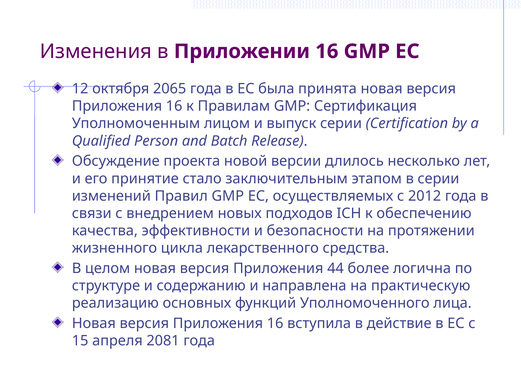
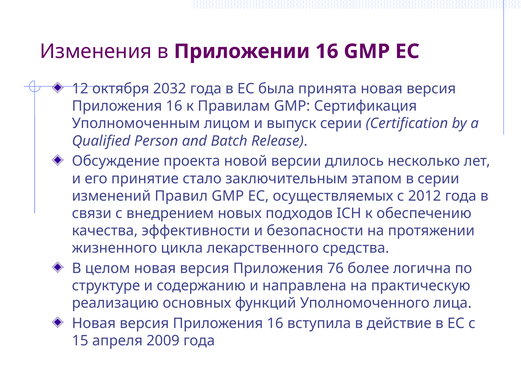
2065: 2065 -> 2032
44: 44 -> 76
2081: 2081 -> 2009
